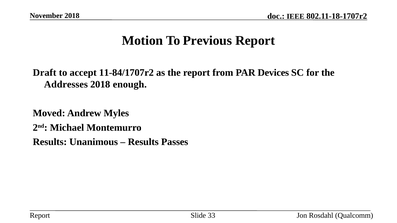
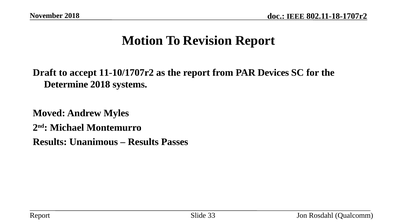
Previous: Previous -> Revision
11-84/1707r2: 11-84/1707r2 -> 11-10/1707r2
Addresses: Addresses -> Determine
enough: enough -> systems
